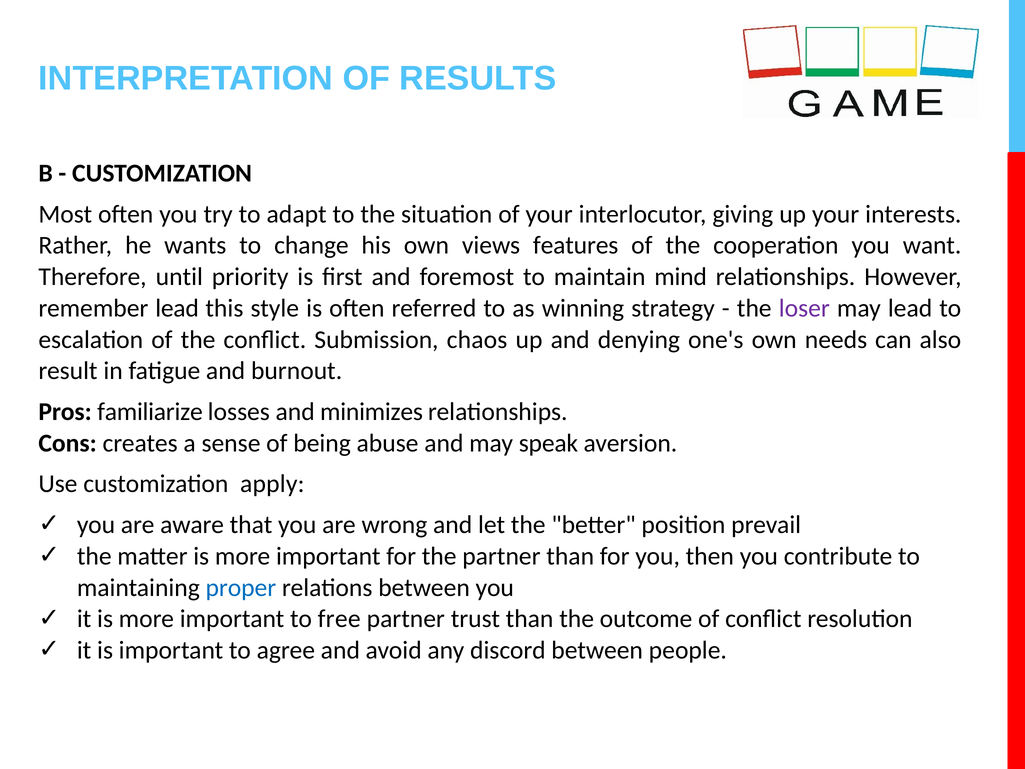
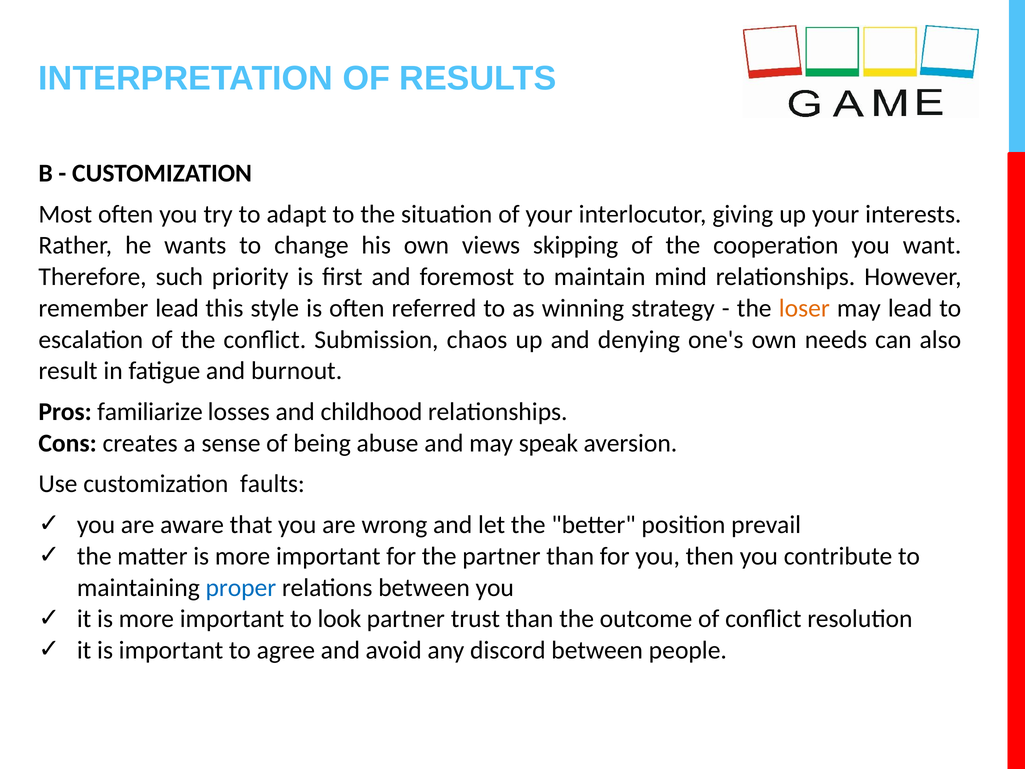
features: features -> skipping
until: until -> such
loser colour: purple -> orange
minimizes: minimizes -> childhood
apply: apply -> faults
free: free -> look
